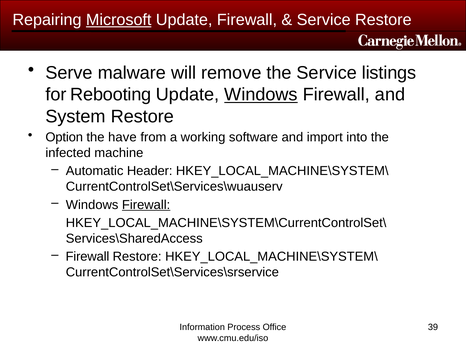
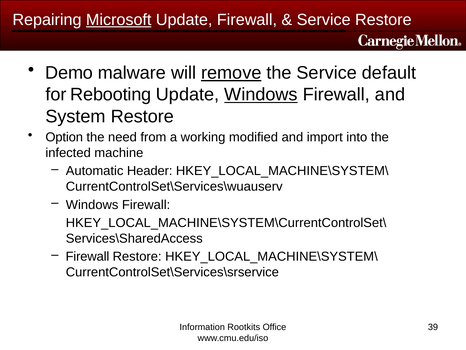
Serve: Serve -> Demo
remove underline: none -> present
listings: listings -> default
have: have -> need
software: software -> modified
Firewall at (146, 204) underline: present -> none
Process: Process -> Rootkits
